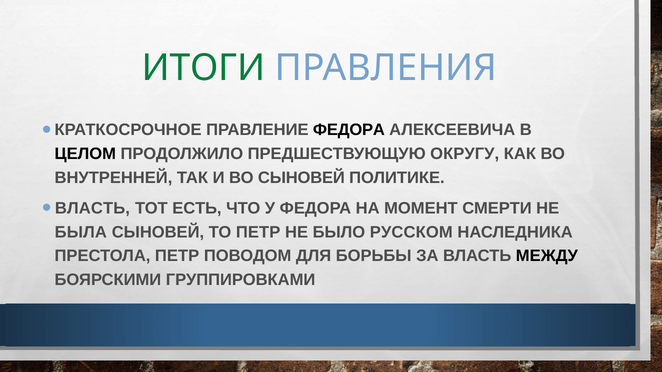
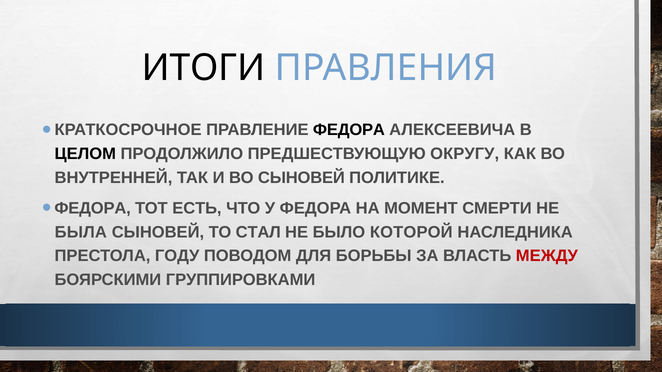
ИТОГИ colour: green -> black
ВЛАСТЬ at (92, 209): ВЛАСТЬ -> ФЕДОРА
ТО ПЕТР: ПЕТР -> СТАЛ
РУССКОМ: РУССКОМ -> КОТОРОЙ
ПРЕСТОЛА ПЕТР: ПЕТР -> ГОДУ
МЕЖДУ colour: black -> red
